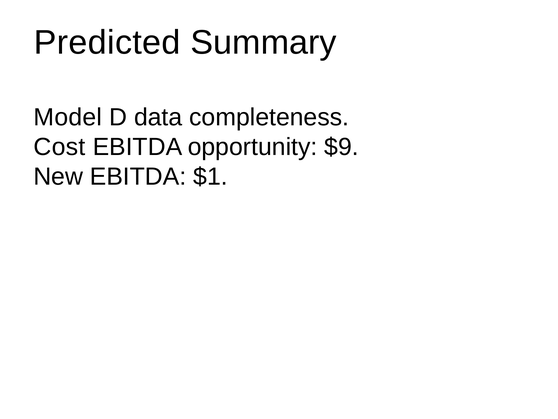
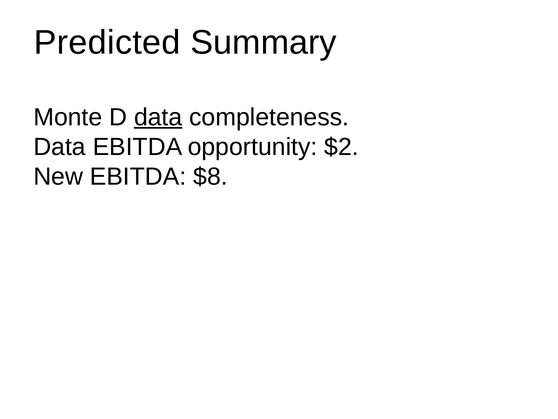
Model: Model -> Monte
data at (158, 117) underline: none -> present
Cost at (59, 147): Cost -> Data
$9: $9 -> $2
$1: $1 -> $8
